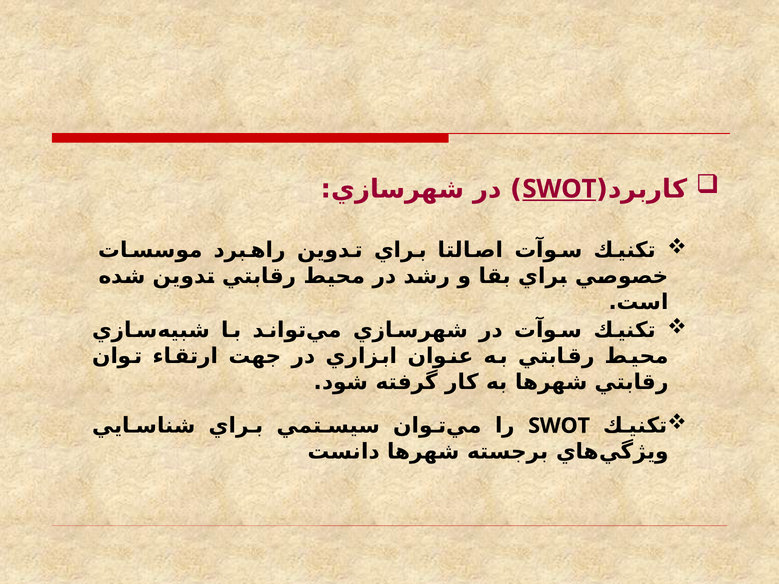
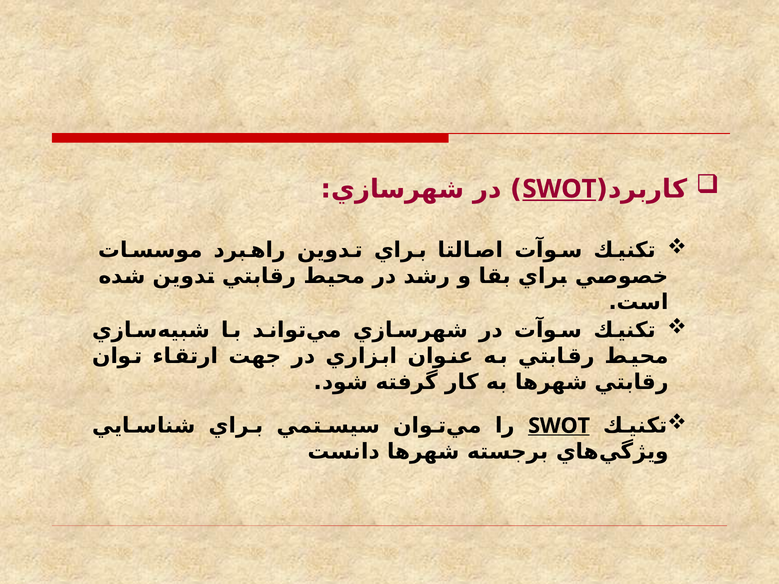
SWOT at (559, 426) underline: none -> present
